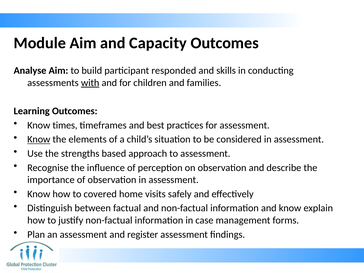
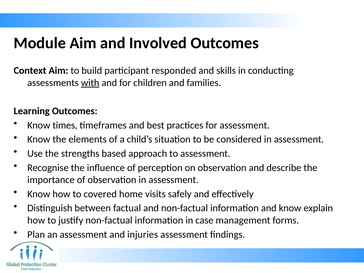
Capacity: Capacity -> Involved
Analyse: Analyse -> Context
Know at (39, 139) underline: present -> none
register: register -> injuries
